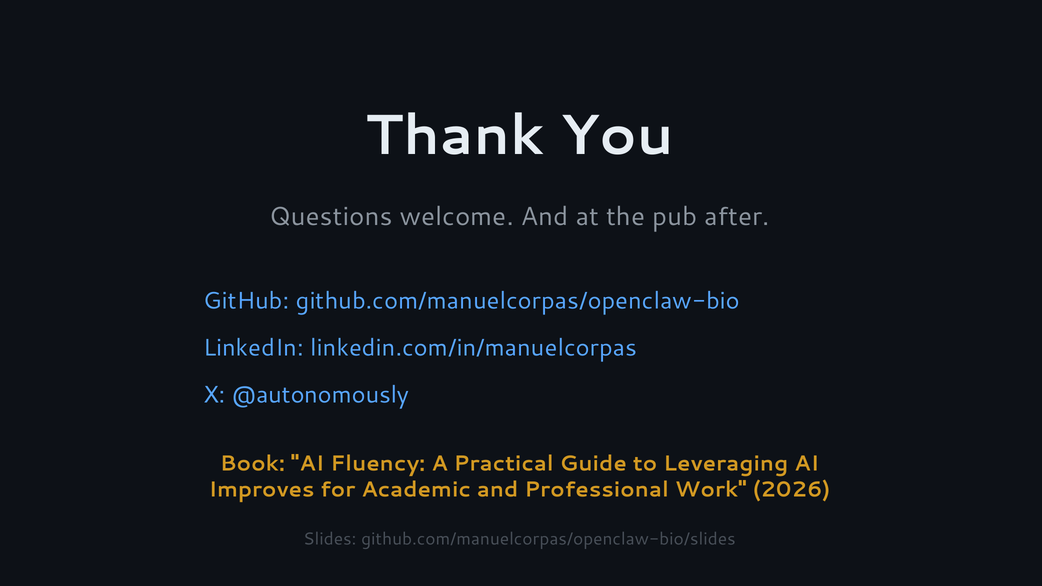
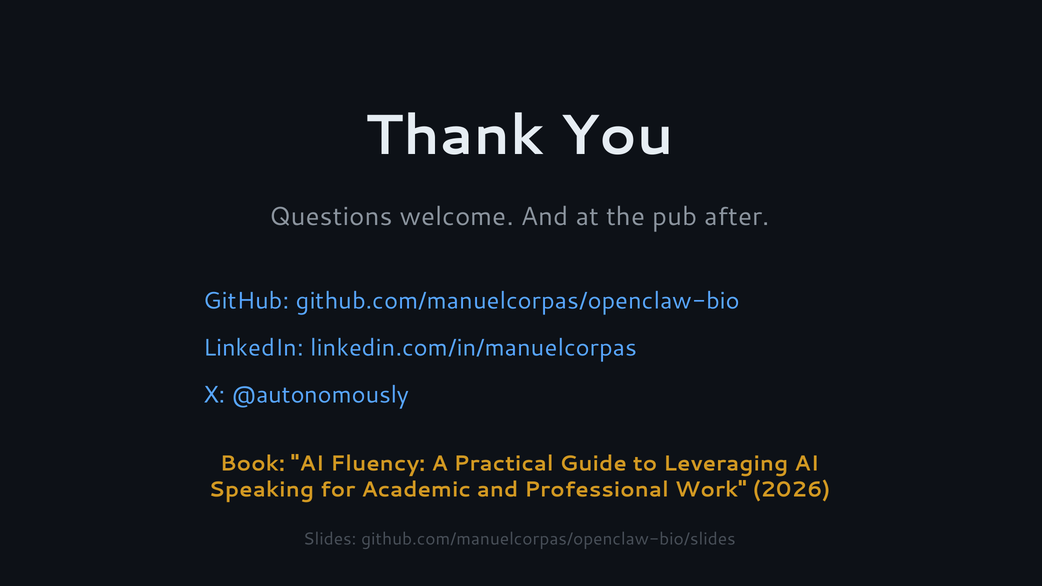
Improves: Improves -> Speaking
